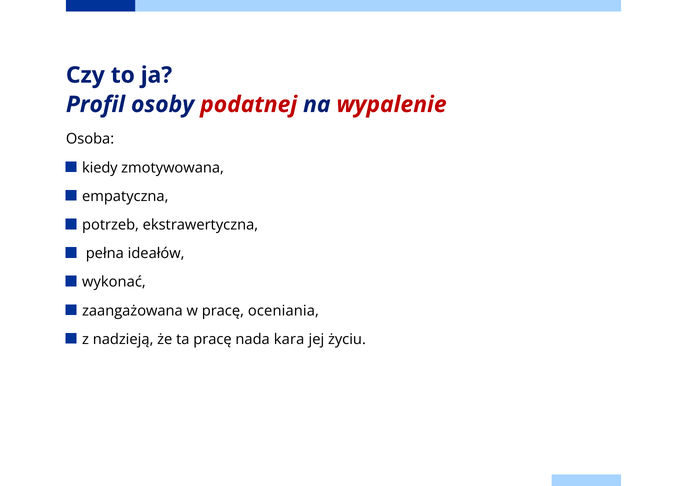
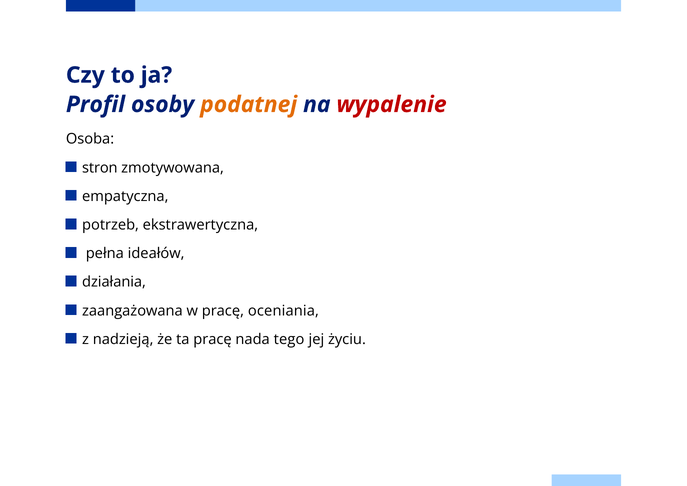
podatnej colour: red -> orange
kiedy: kiedy -> stron
wykonać: wykonać -> działania
kara: kara -> tego
